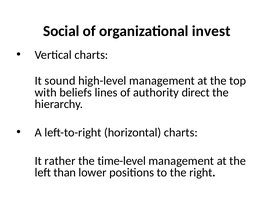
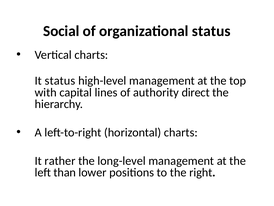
organizational invest: invest -> status
It sound: sound -> status
beliefs: beliefs -> capital
time-level: time-level -> long-level
